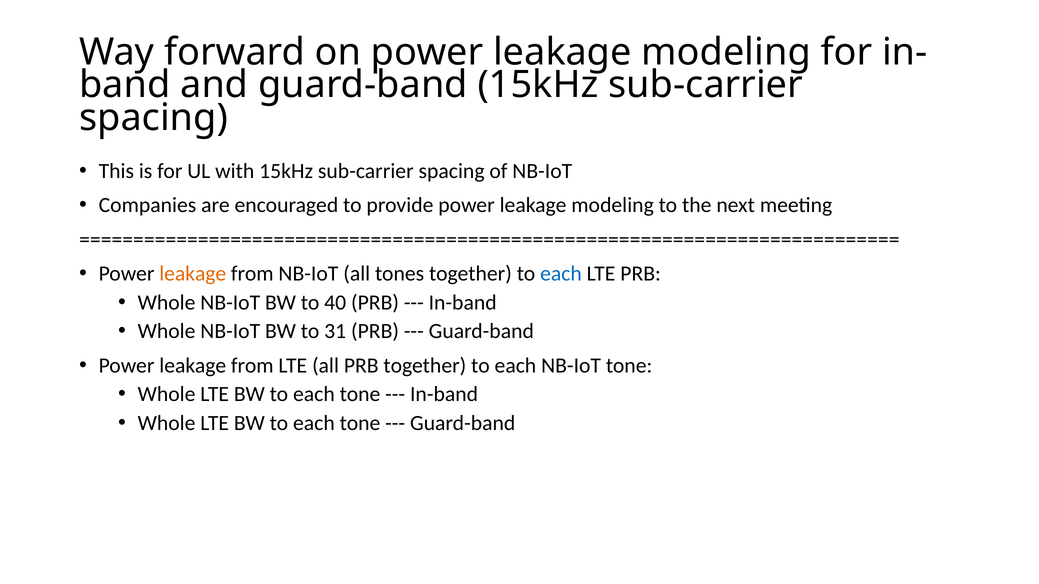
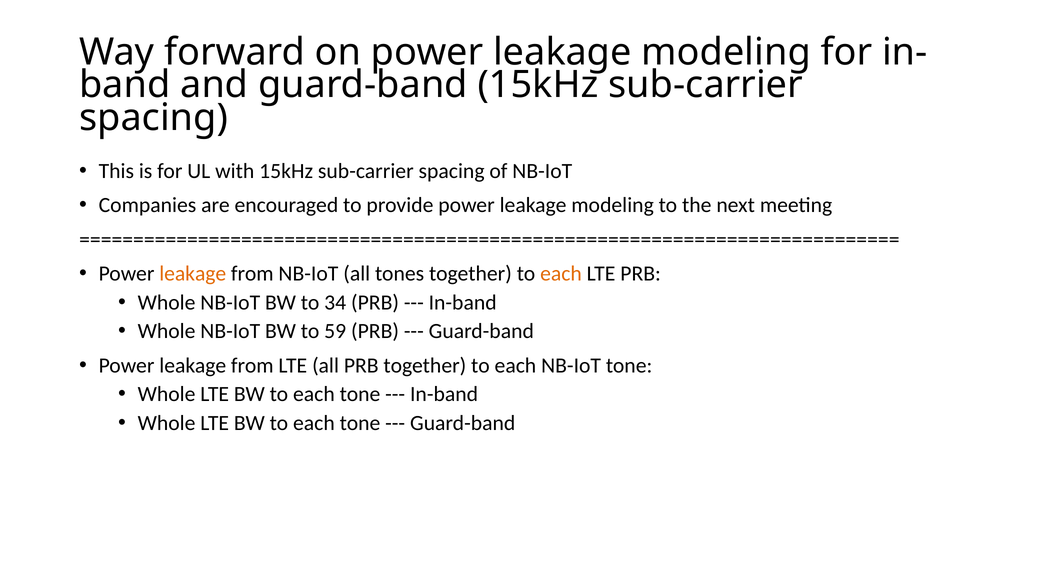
each at (561, 274) colour: blue -> orange
40: 40 -> 34
31: 31 -> 59
